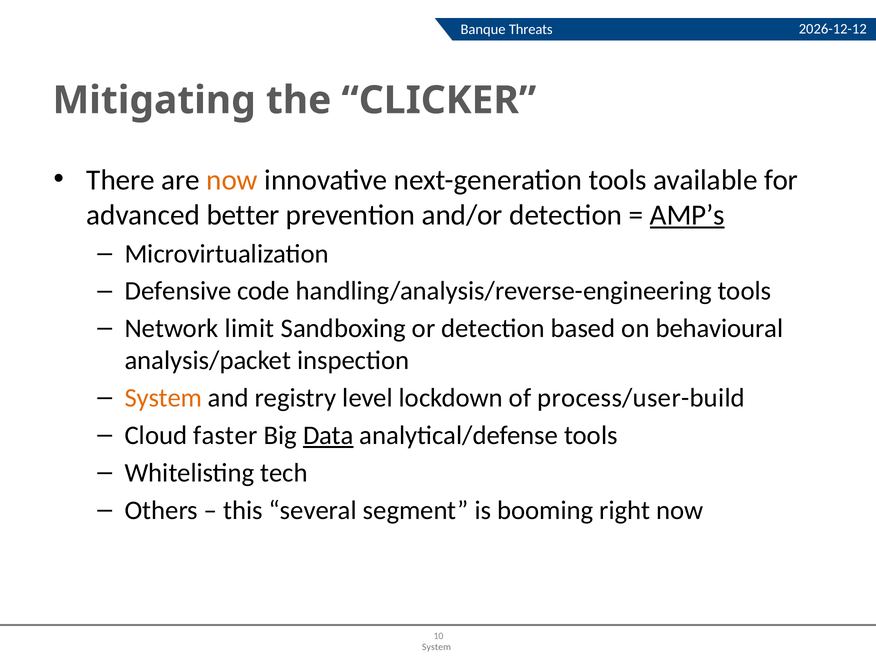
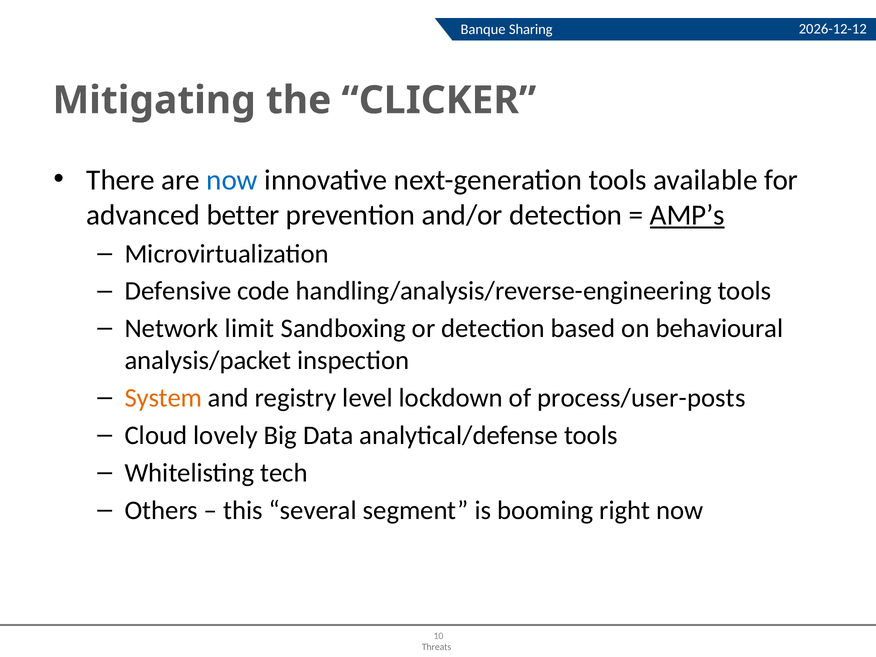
Threats: Threats -> Sharing
now at (232, 180) colour: orange -> blue
process/user-build: process/user-build -> process/user-posts
faster: faster -> lovely
Data underline: present -> none
System at (436, 647): System -> Threats
